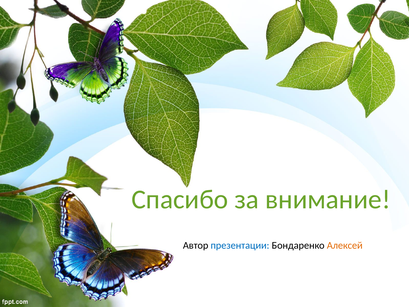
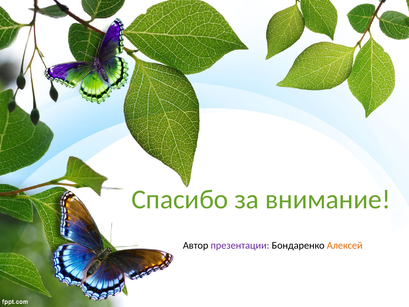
презентации colour: blue -> purple
